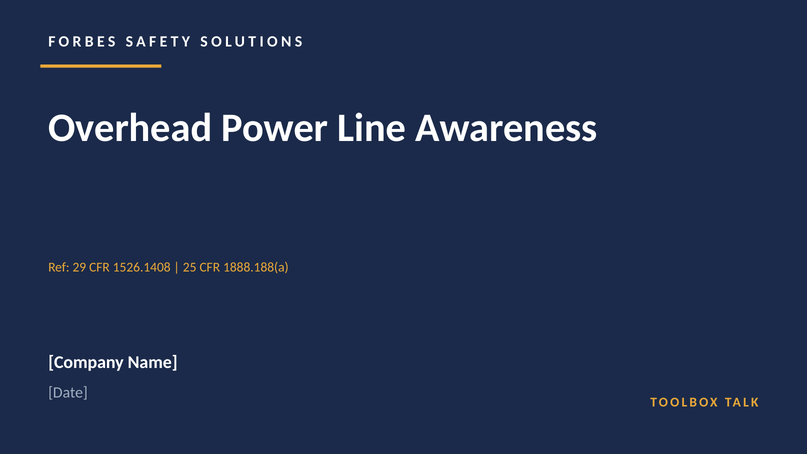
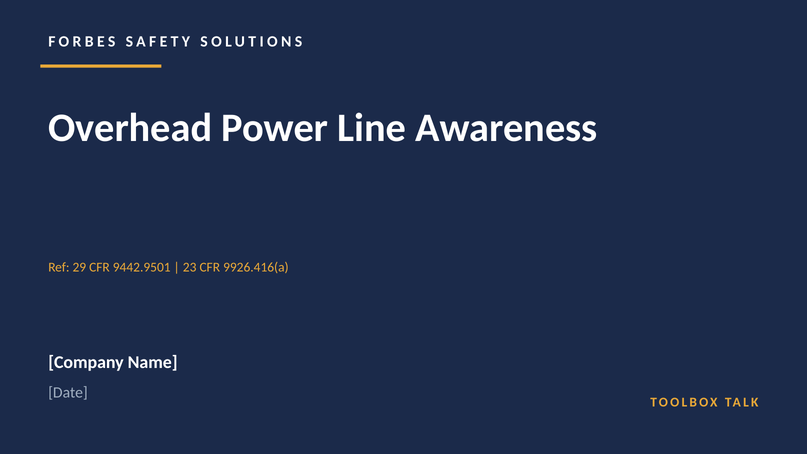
1526.1408: 1526.1408 -> 9442.9501
25: 25 -> 23
1888.188(a: 1888.188(a -> 9926.416(a
